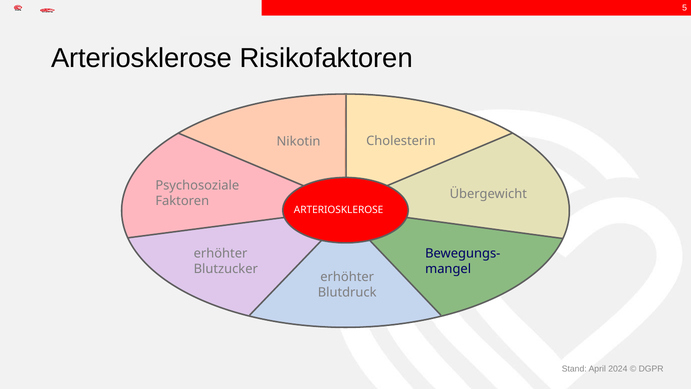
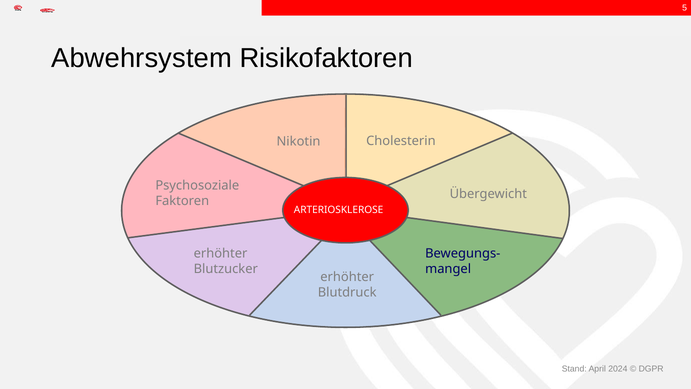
Arteriosklerose at (142, 58): Arteriosklerose -> Abwehrsystem
